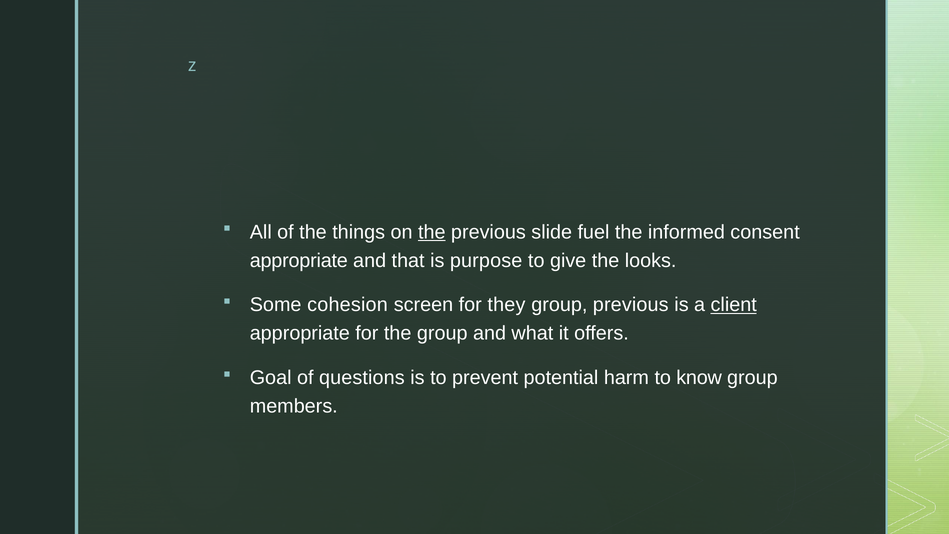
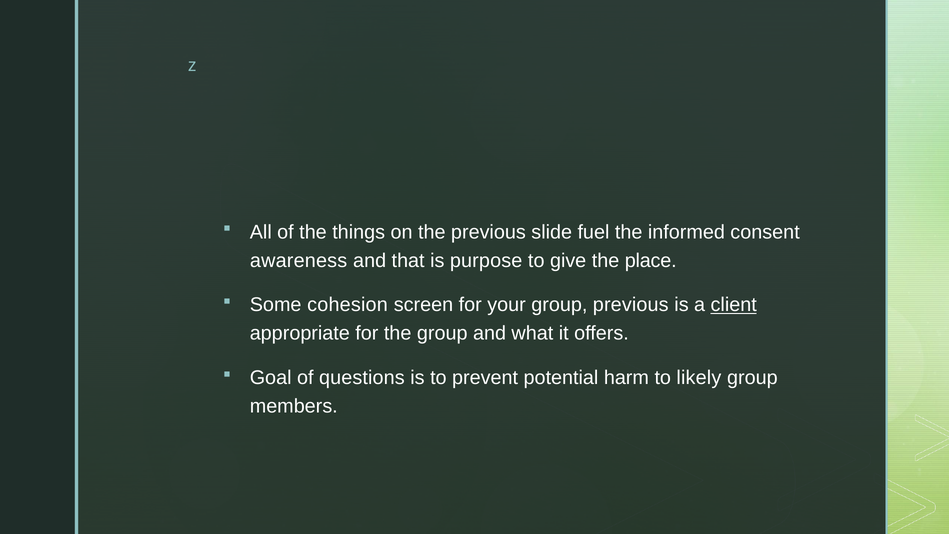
the at (432, 232) underline: present -> none
appropriate at (299, 261): appropriate -> awareness
looks: looks -> place
they: they -> your
know: know -> likely
